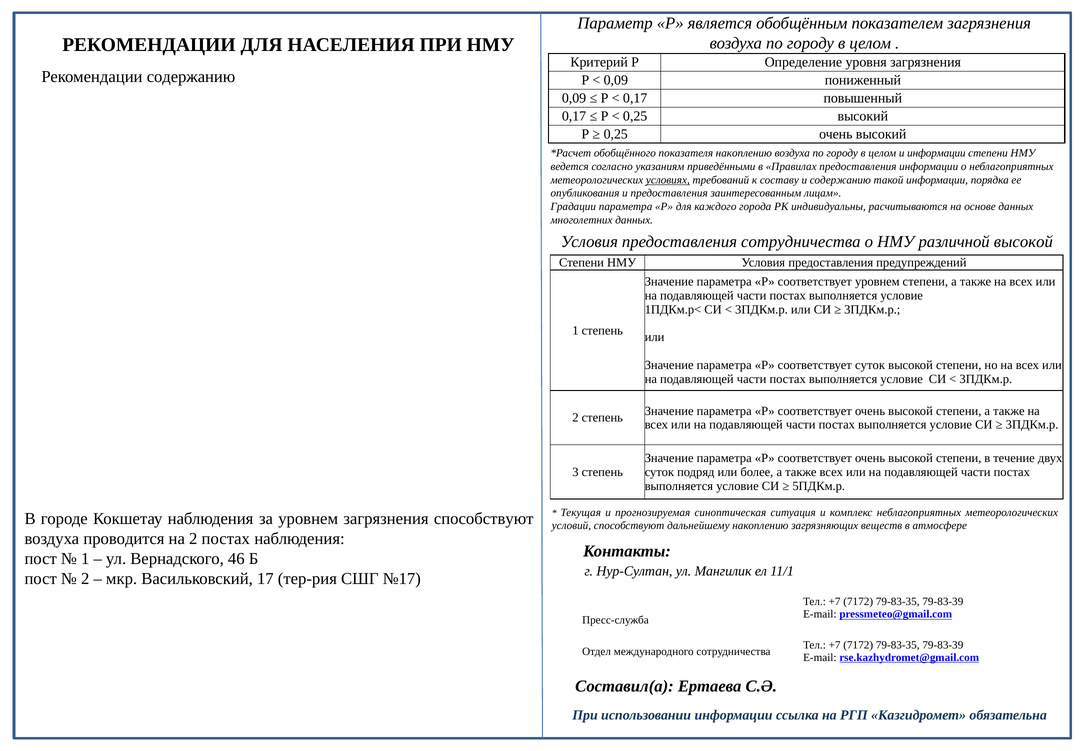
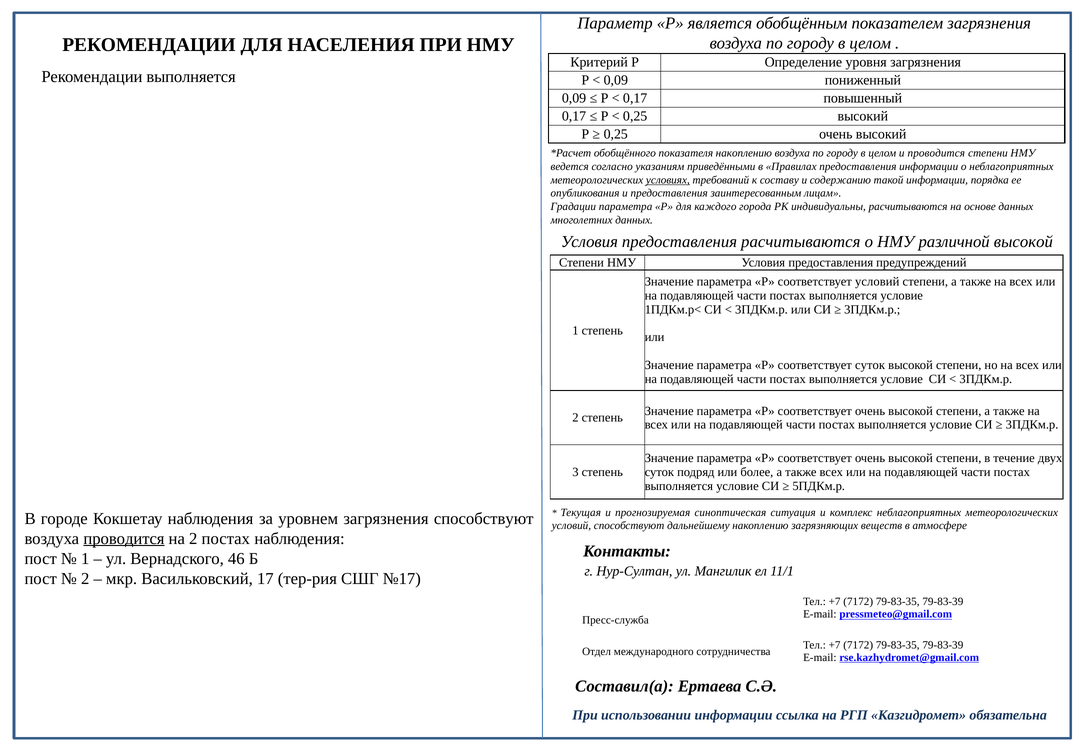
Рекомендации содержанию: содержанию -> выполняется
и информации: информации -> проводится
предоставления сотрудничества: сотрудничества -> расчитываются
соответствует уровнем: уровнем -> условий
проводится at (124, 539) underline: none -> present
